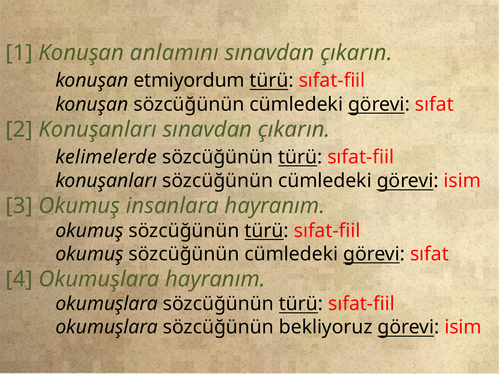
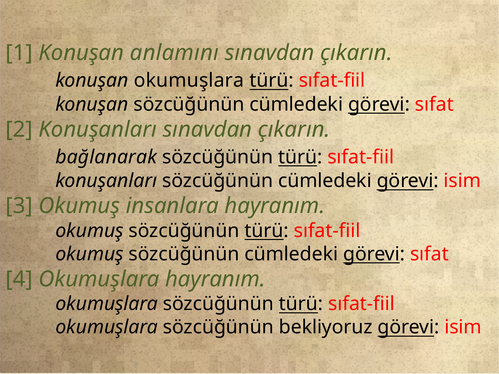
konuşan etmiyordum: etmiyordum -> okumuşlara
kelimelerde: kelimelerde -> bağlanarak
